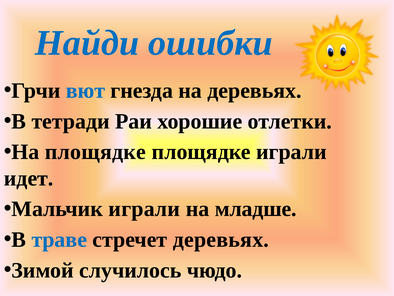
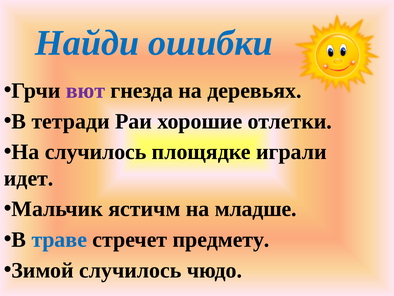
вют colour: blue -> purple
На площядке: площядке -> случилось
Мальчик играли: играли -> ястичм
стречет деревьях: деревьях -> предмету
